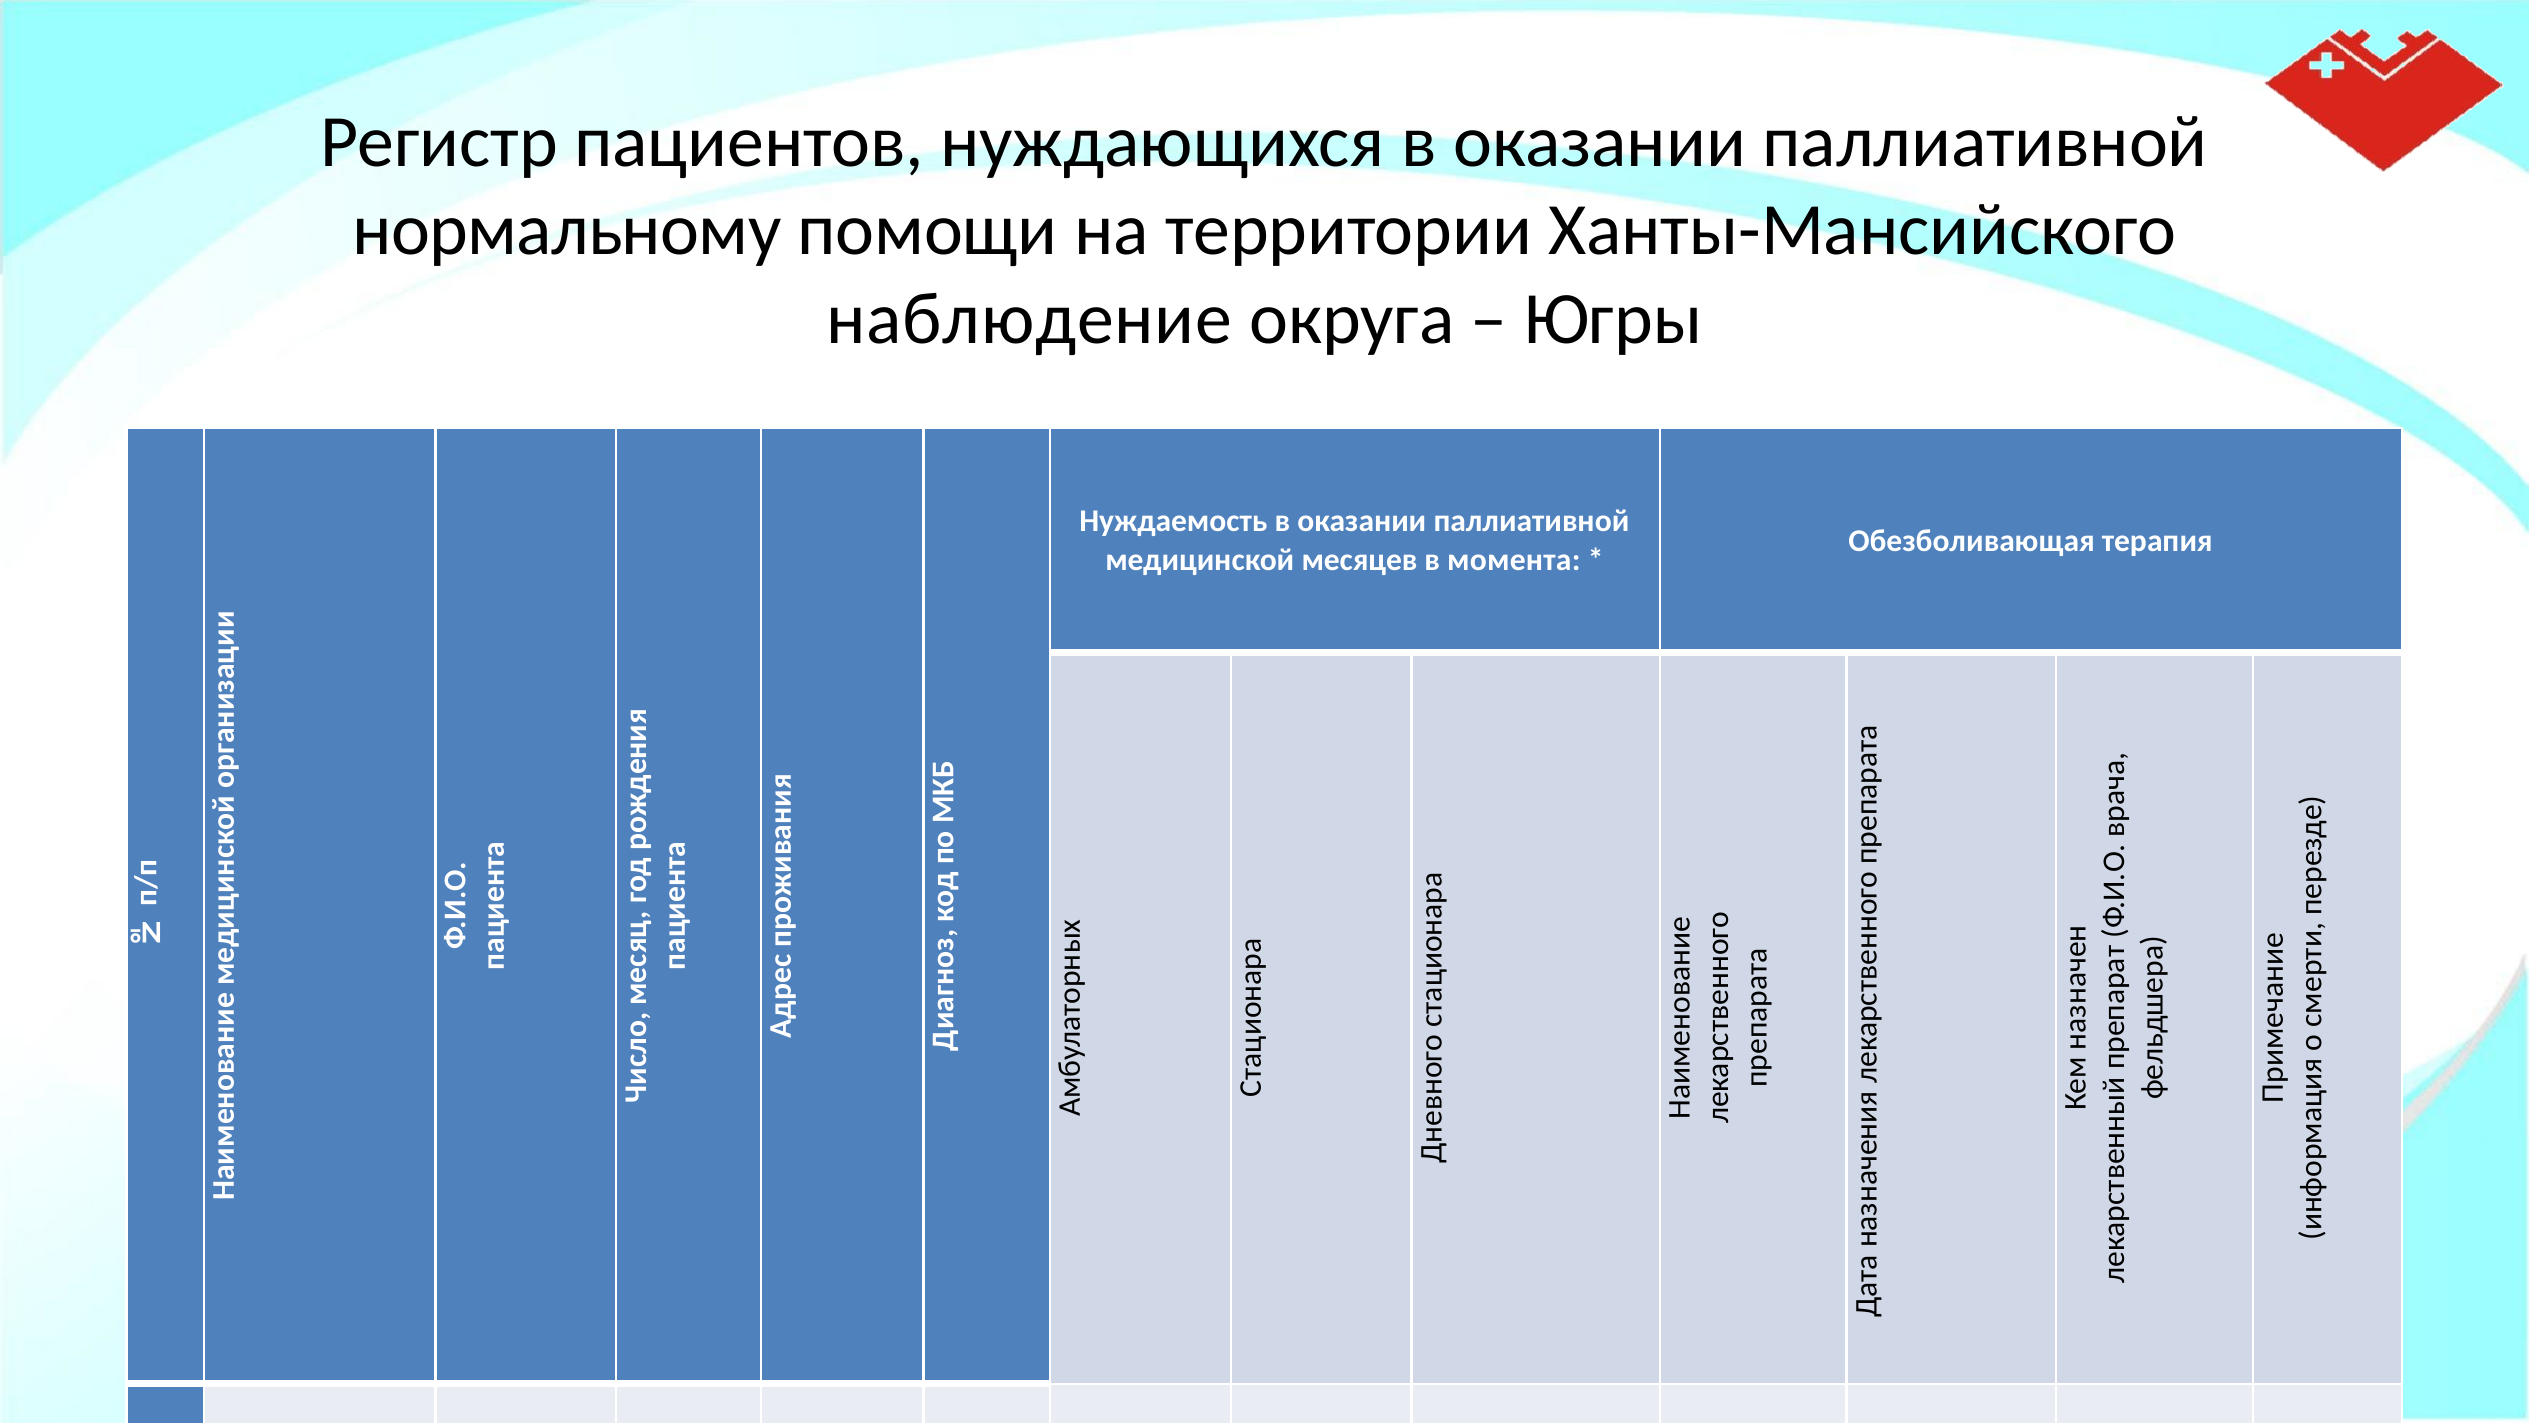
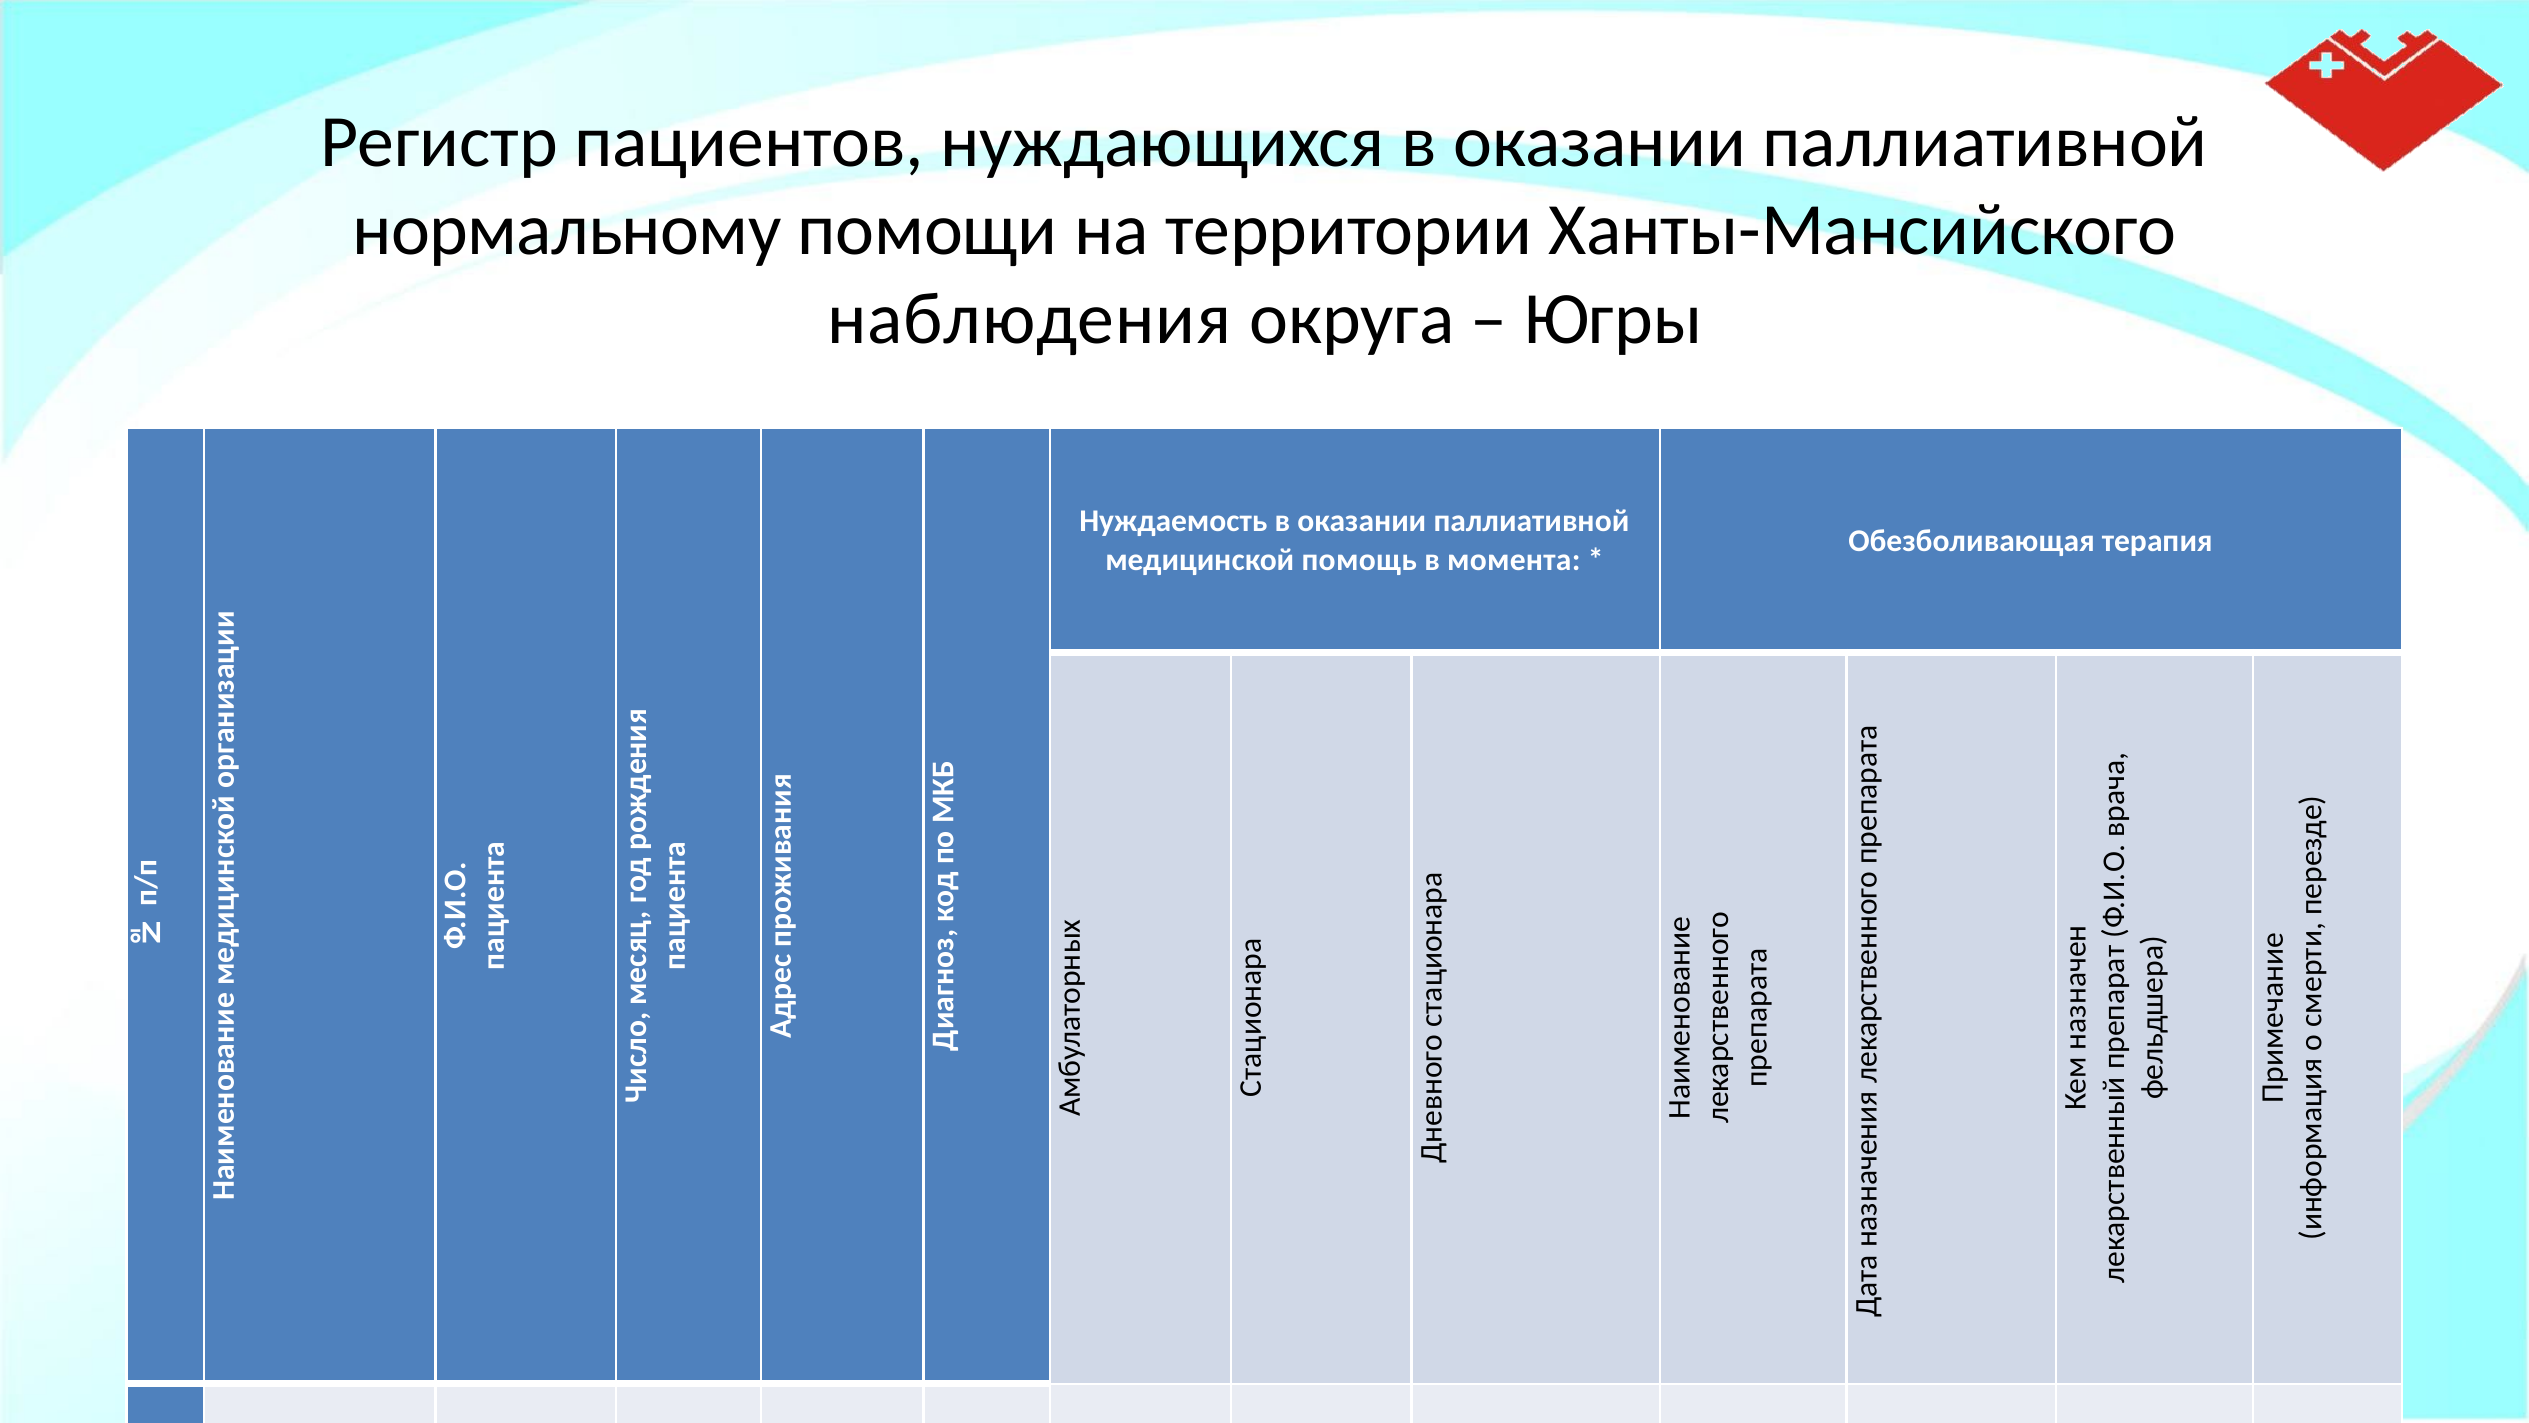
наблюдение: наблюдение -> наблюдения
месяцев: месяцев -> помощь
